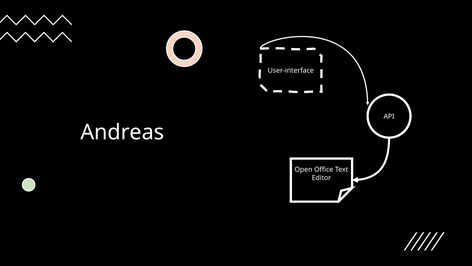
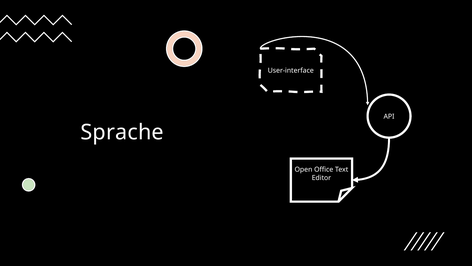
Andreas: Andreas -> Sprache
